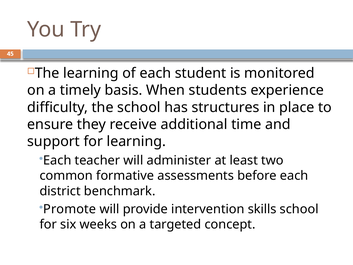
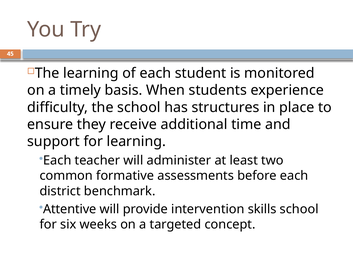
Promote: Promote -> Attentive
